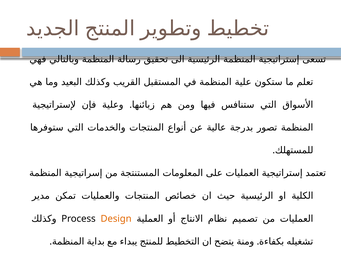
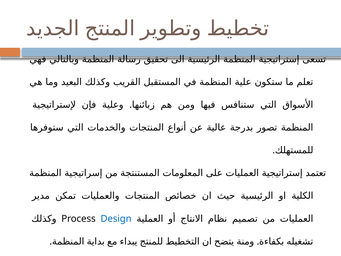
Design colour: orange -> blue
